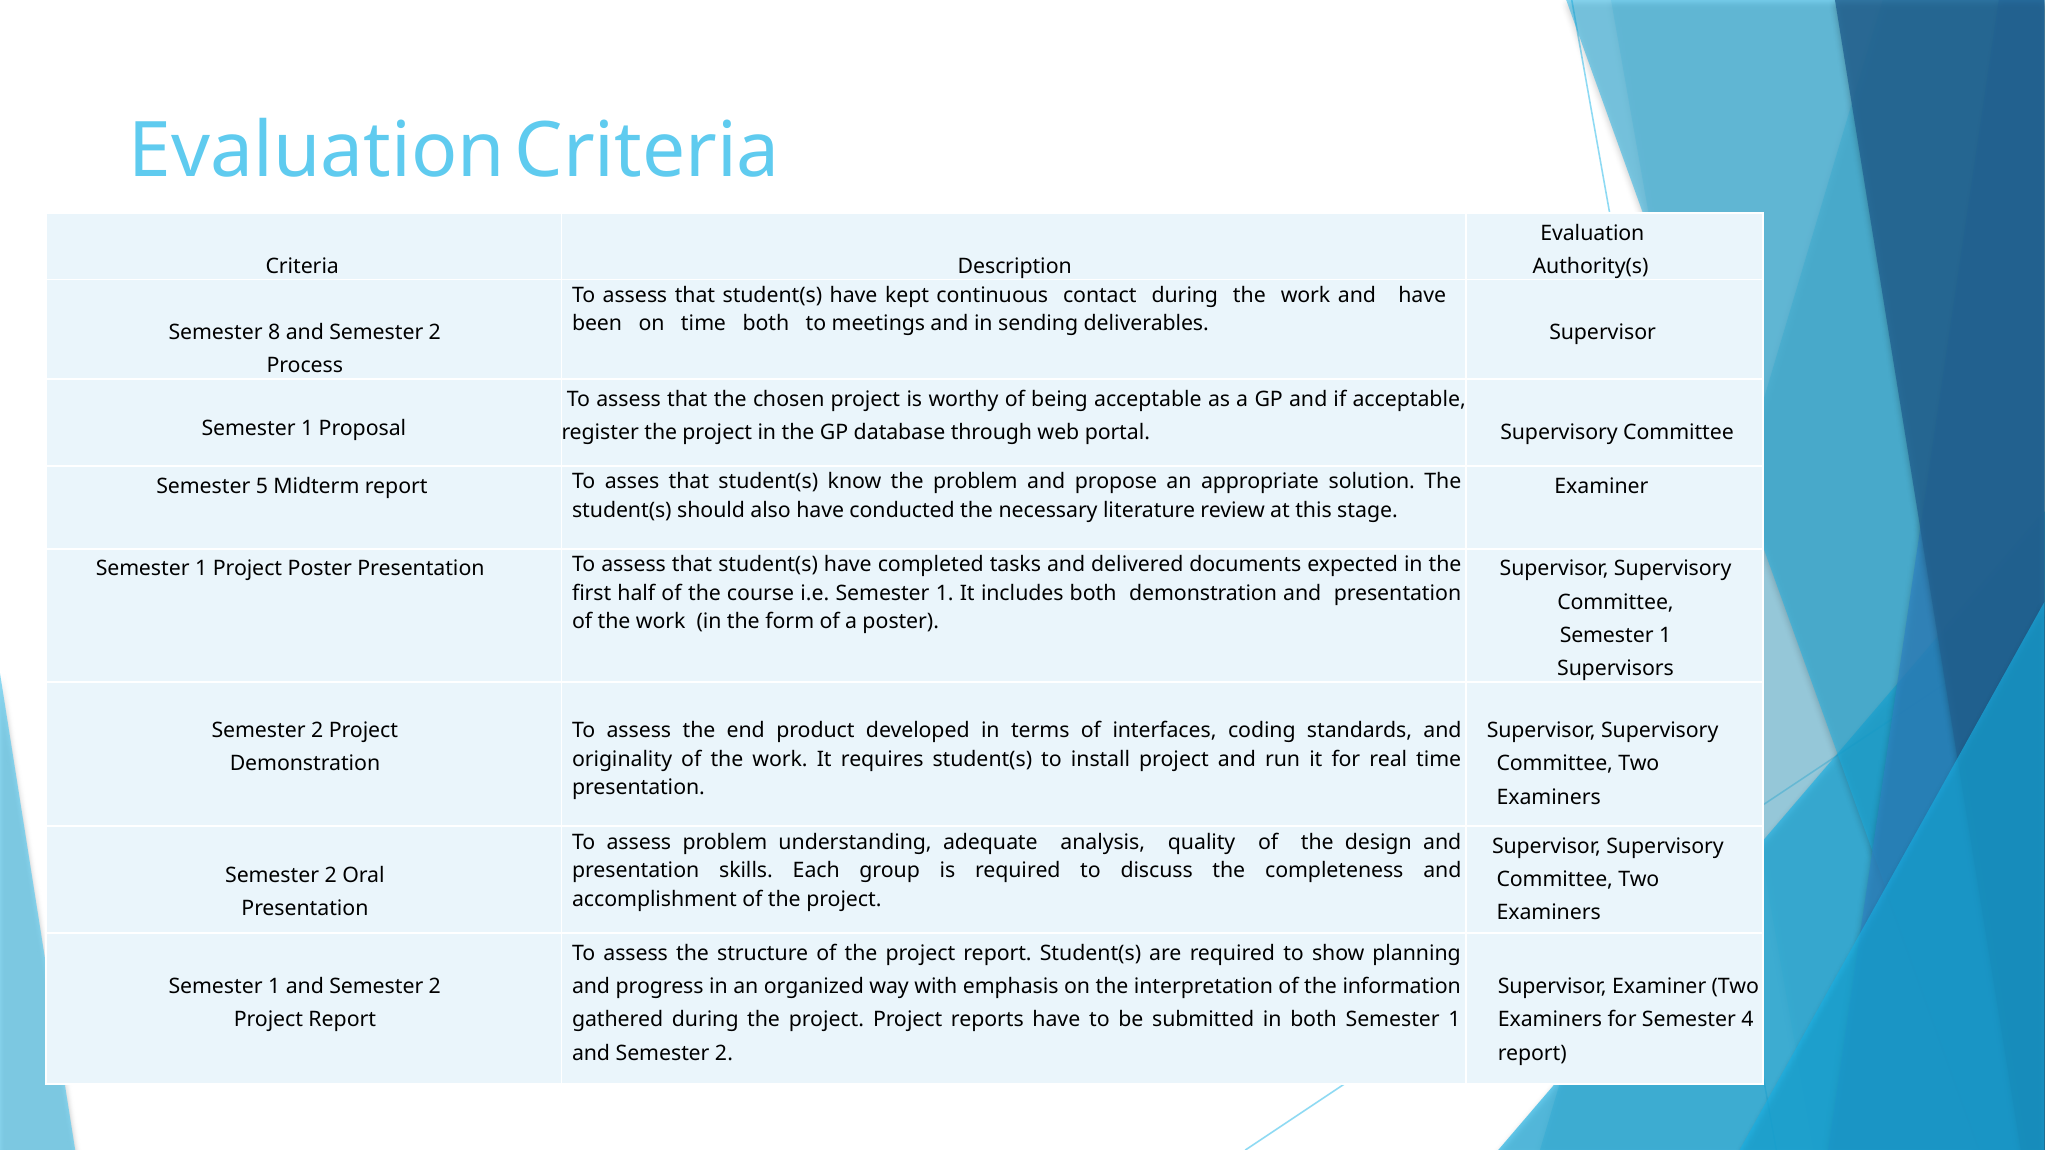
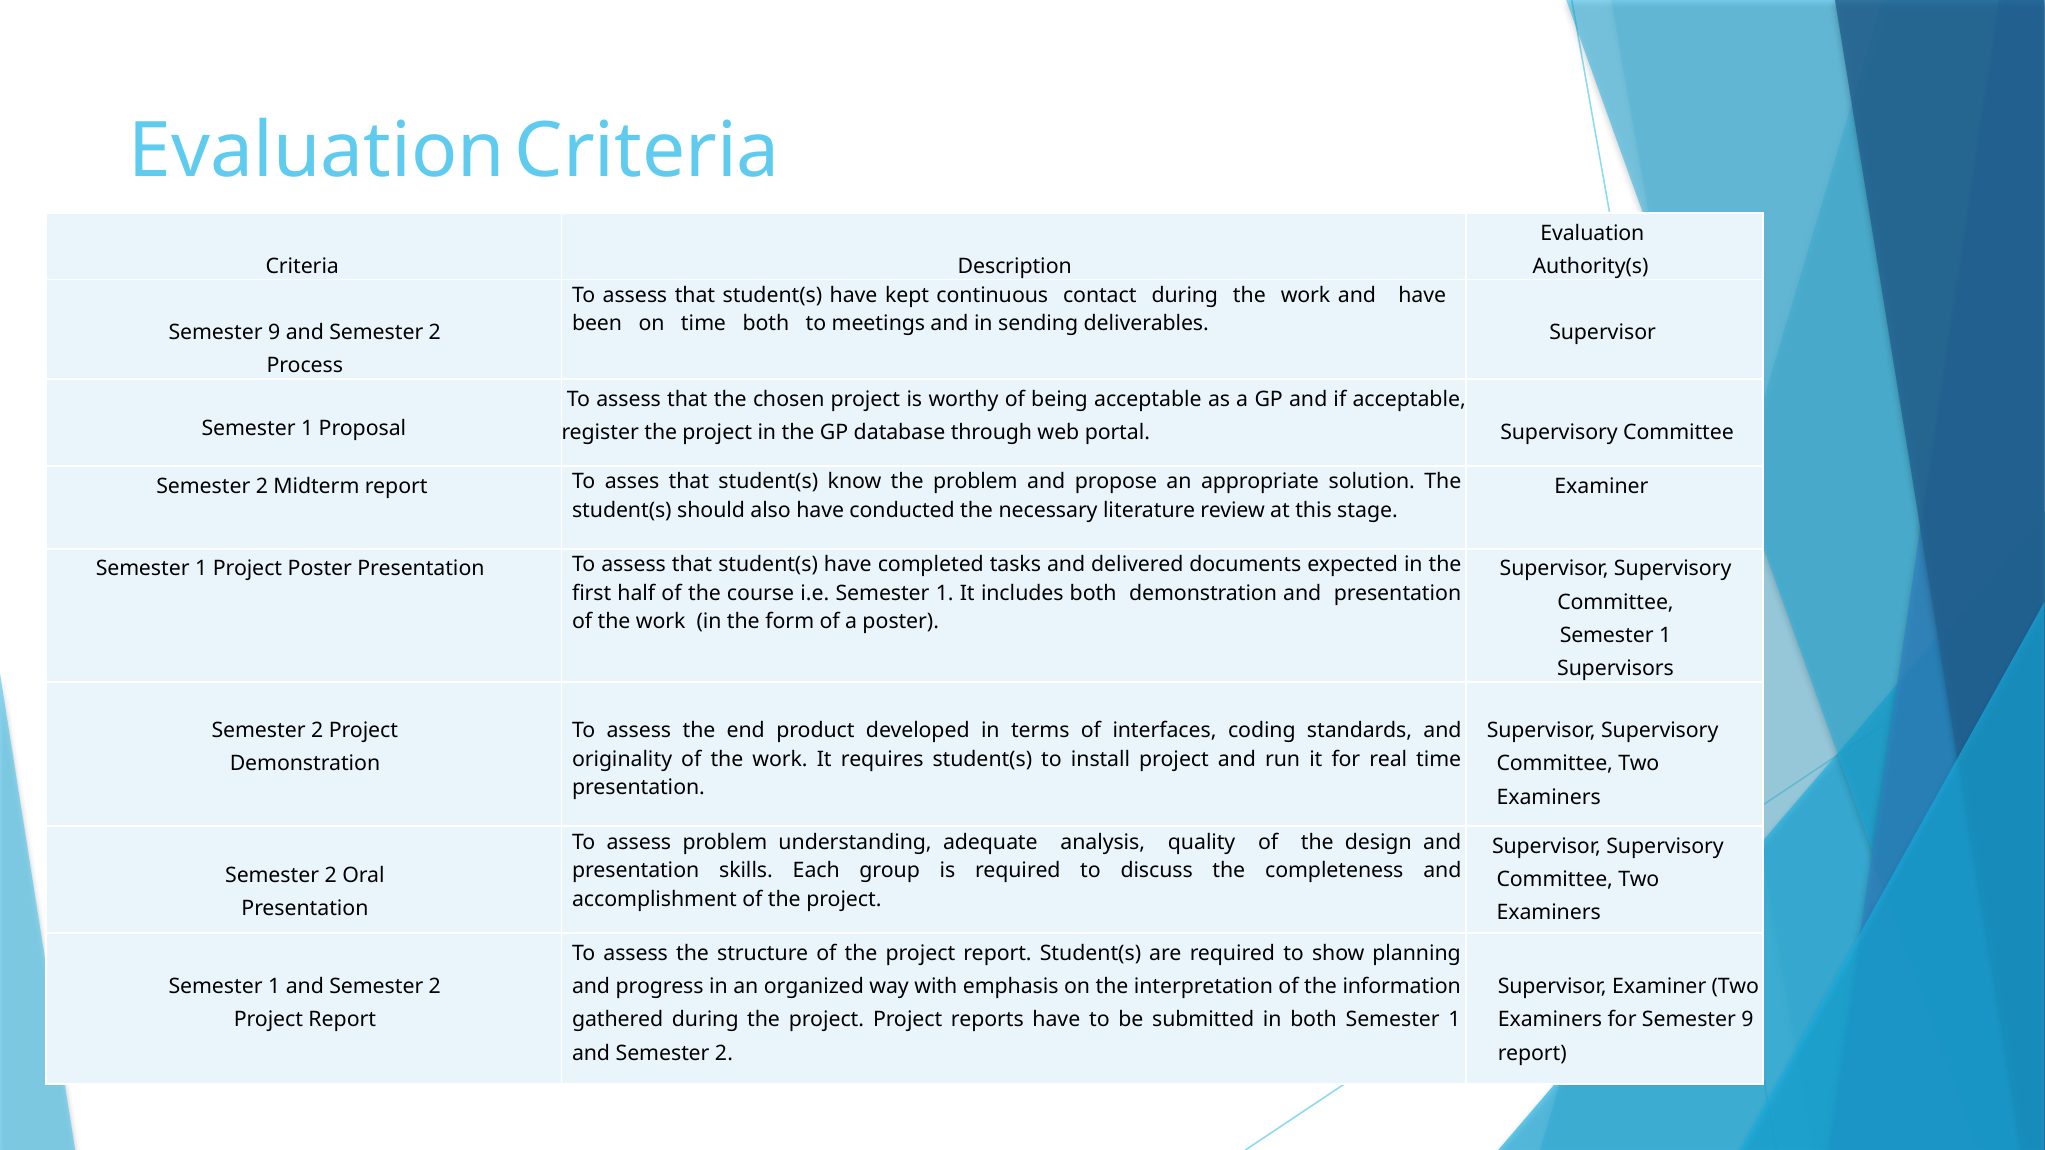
8 at (274, 333): 8 -> 9
5 at (262, 486): 5 -> 2
for Semester 4: 4 -> 9
